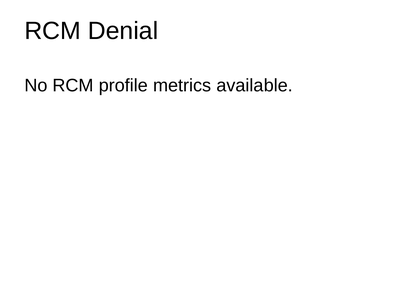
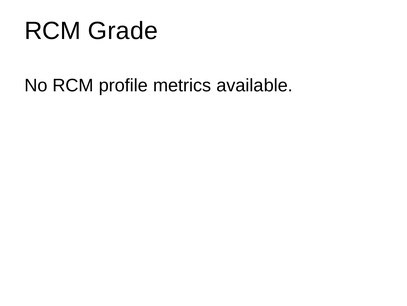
Denial: Denial -> Grade
